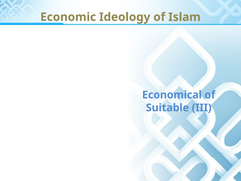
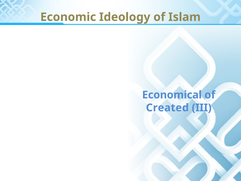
Suitable: Suitable -> Created
